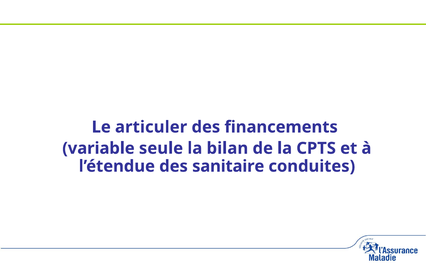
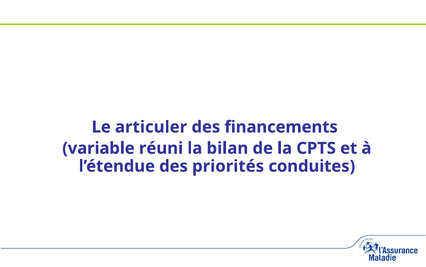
seule: seule -> réuni
sanitaire: sanitaire -> priorités
